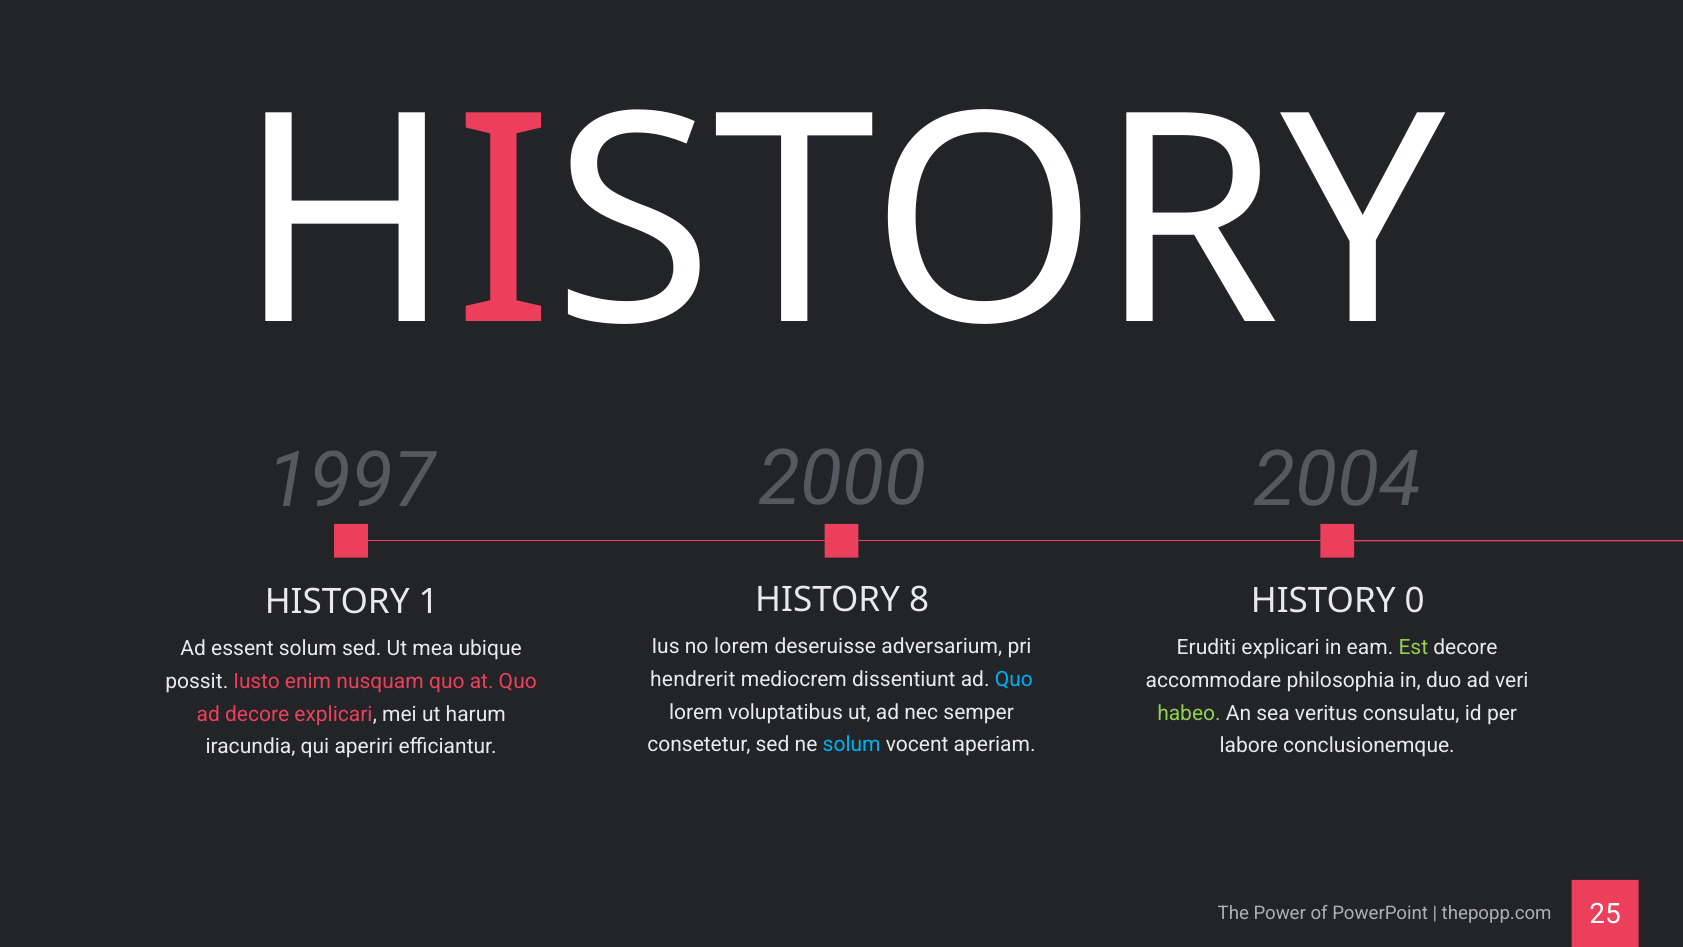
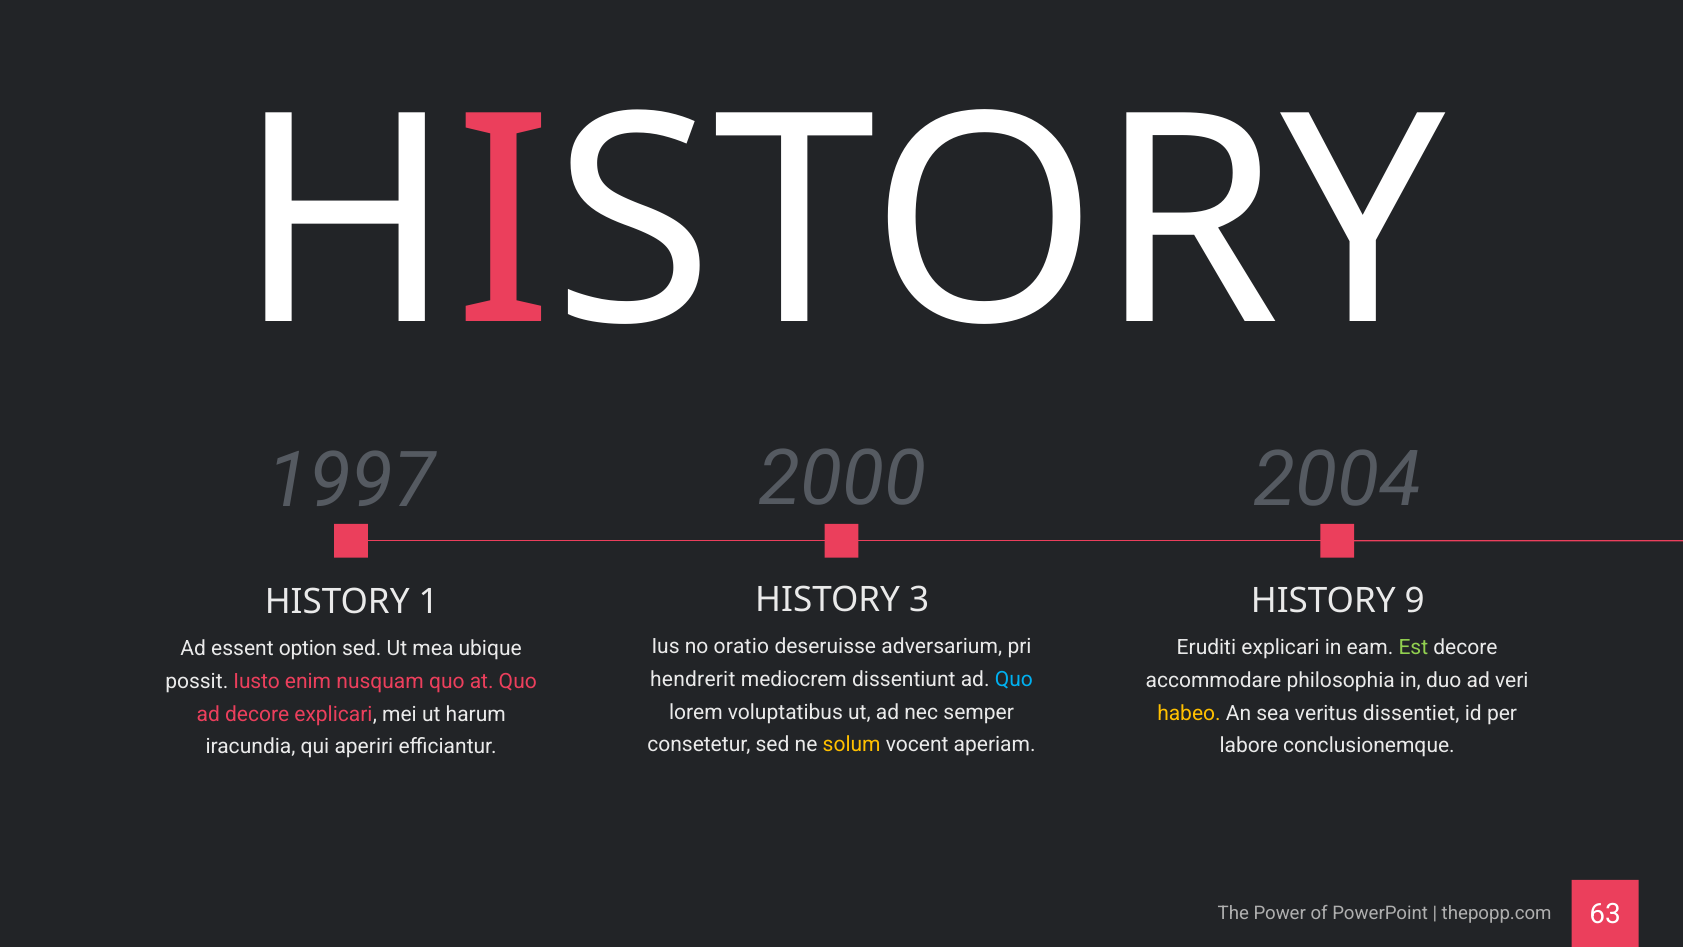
8: 8 -> 3
0: 0 -> 9
no lorem: lorem -> oratio
essent solum: solum -> option
habeo colour: light green -> yellow
consulatu: consulatu -> dissentiet
solum at (852, 745) colour: light blue -> yellow
25: 25 -> 63
